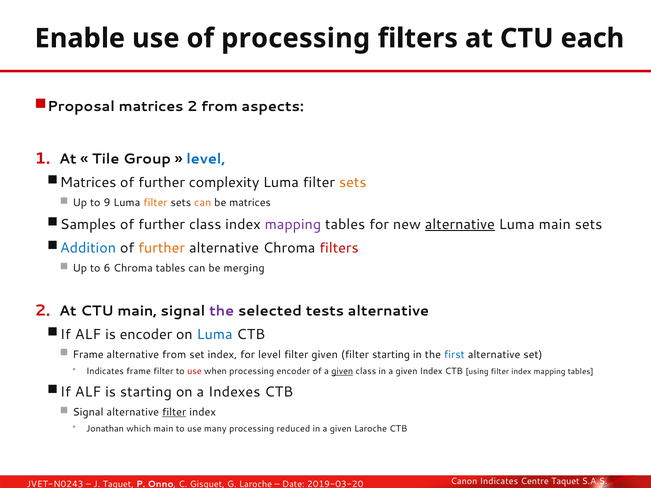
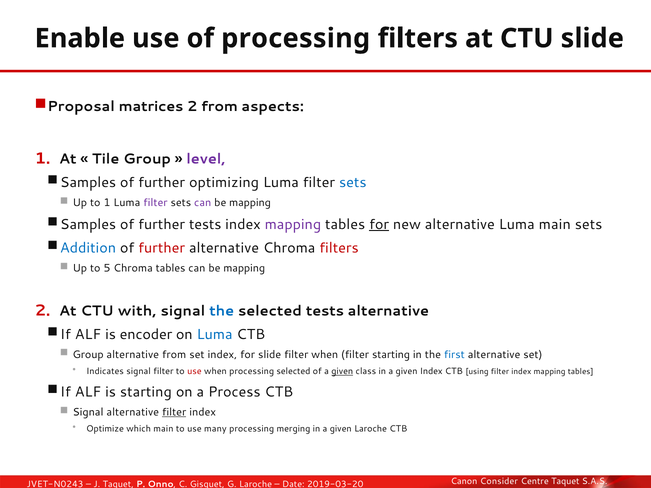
CTU each: each -> slide
level at (206, 159) colour: blue -> purple
Matrices at (88, 183): Matrices -> Samples
complexity: complexity -> optimizing
sets at (353, 183) colour: orange -> blue
to 9: 9 -> 1
filter at (155, 203) colour: orange -> purple
can at (203, 203) colour: orange -> purple
matrices at (250, 203): matrices -> mapping
further class: class -> tests
for at (379, 225) underline: none -> present
alternative at (460, 225) underline: present -> none
further at (162, 248) colour: orange -> red
6: 6 -> 5
merging at (244, 268): merging -> mapping
CTU main: main -> with
the at (222, 311) colour: purple -> blue
Frame at (88, 355): Frame -> Group
for level: level -> slide
filter given: given -> when
Indicates frame: frame -> signal
processing encoder: encoder -> selected
Indexes: Indexes -> Process
Jonathan: Jonathan -> Optimize
reduced: reduced -> merging
Canon Indicates: Indicates -> Consider
